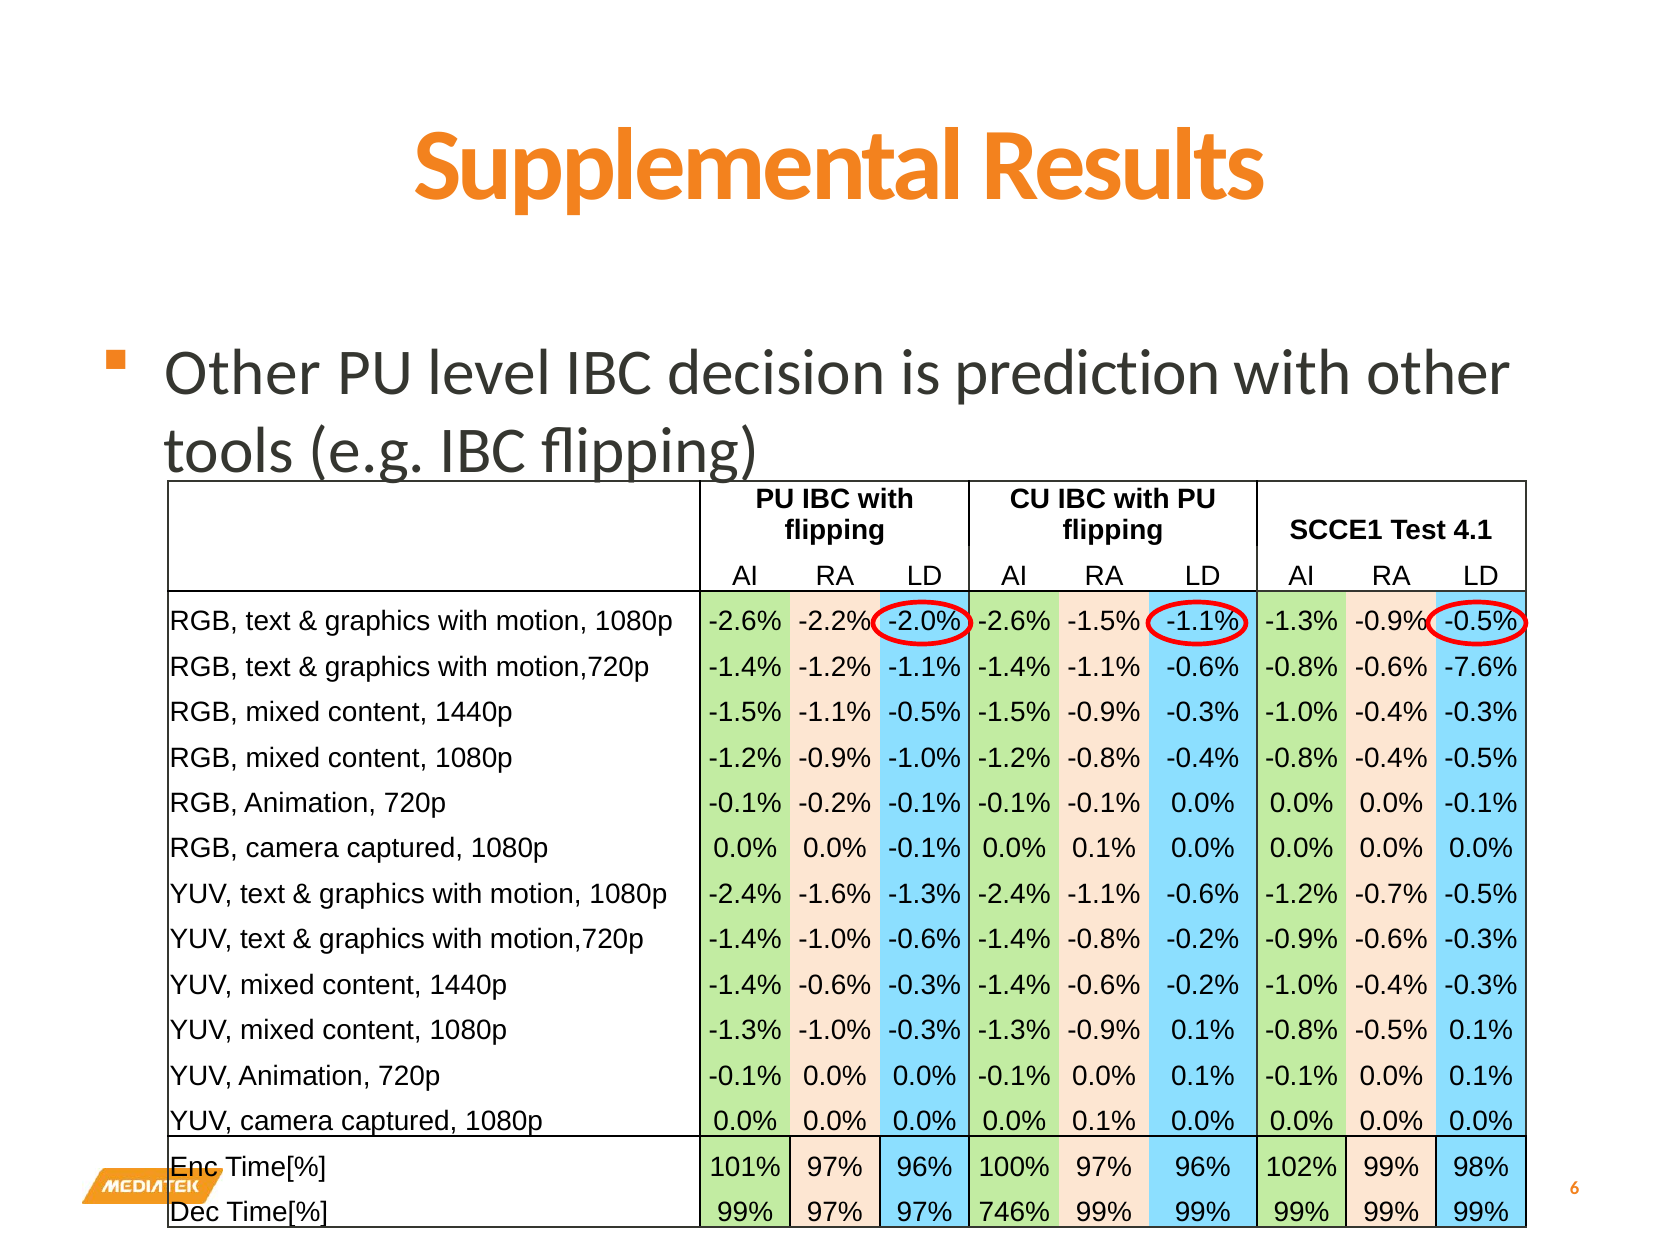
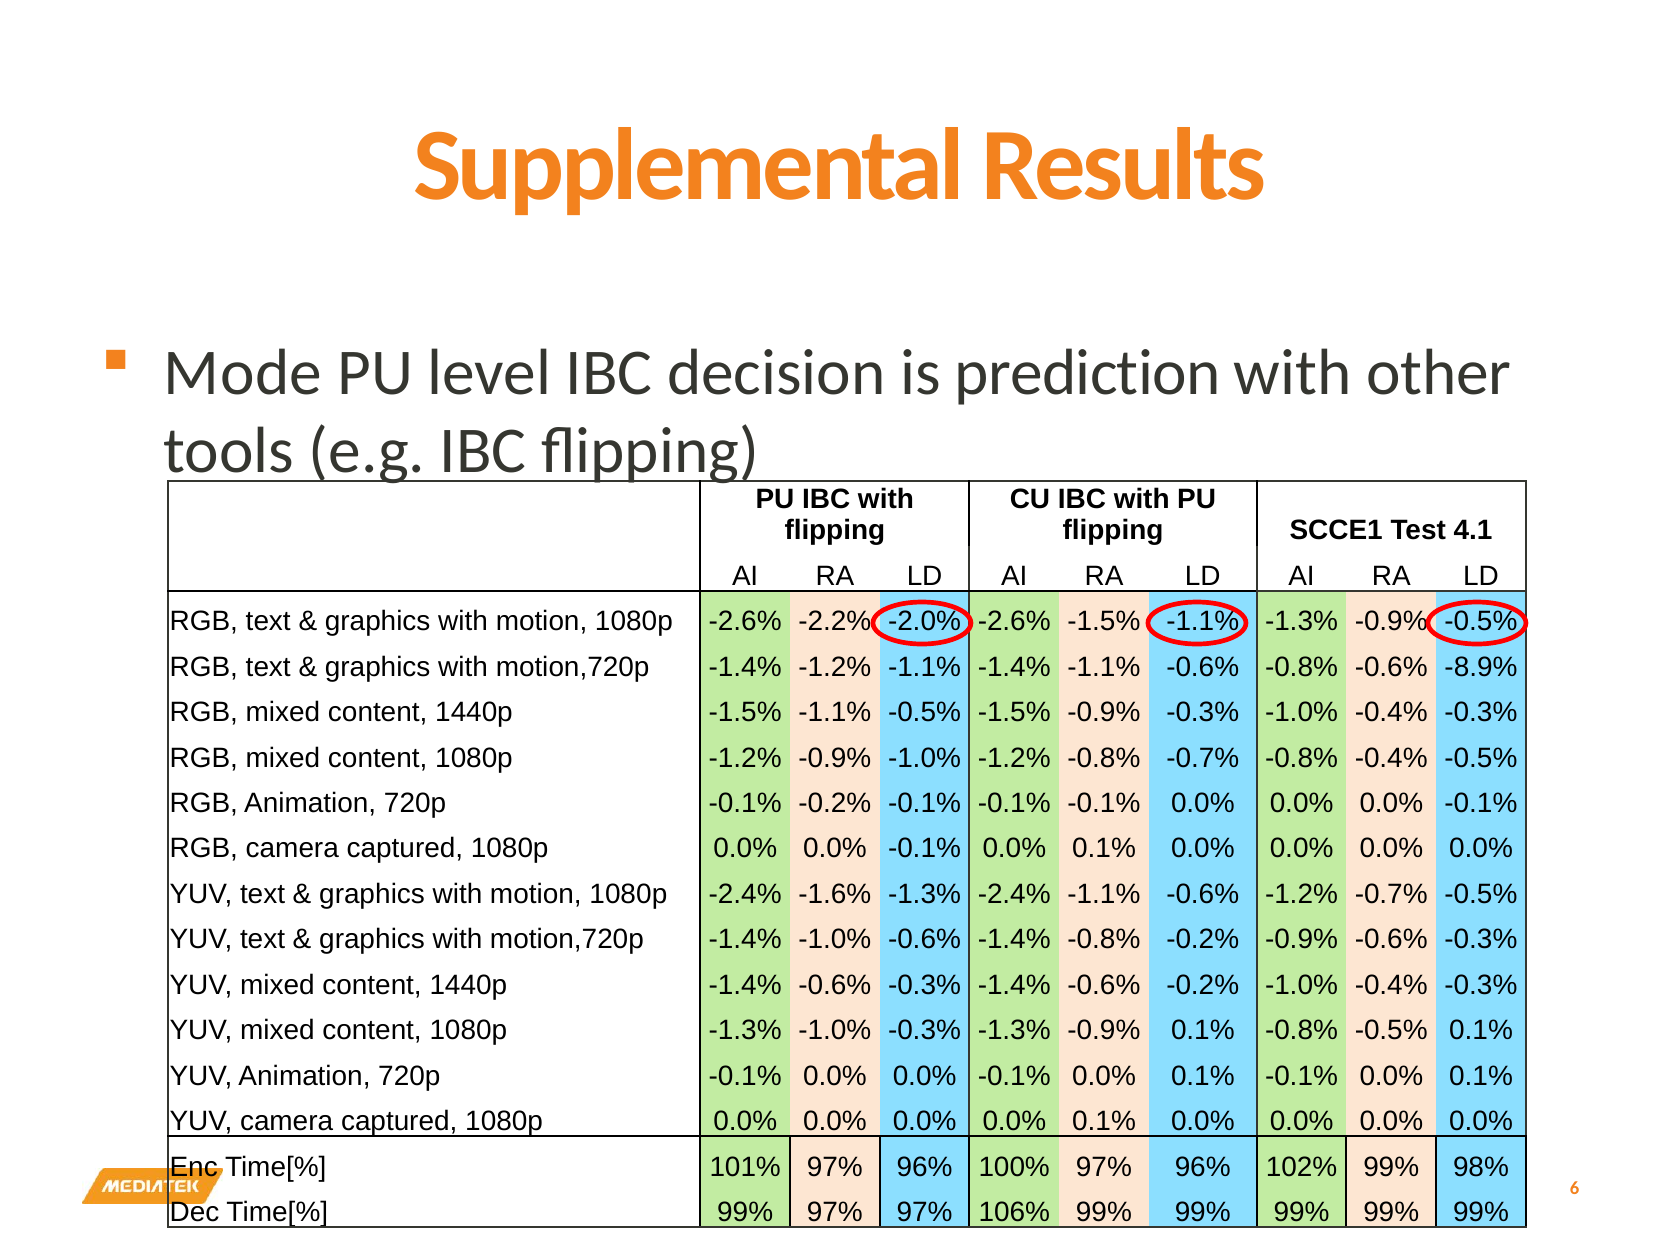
Other at (243, 373): Other -> Mode
-7.6%: -7.6% -> -8.9%
-1.2% -0.8% -0.4%: -0.4% -> -0.7%
746%: 746% -> 106%
